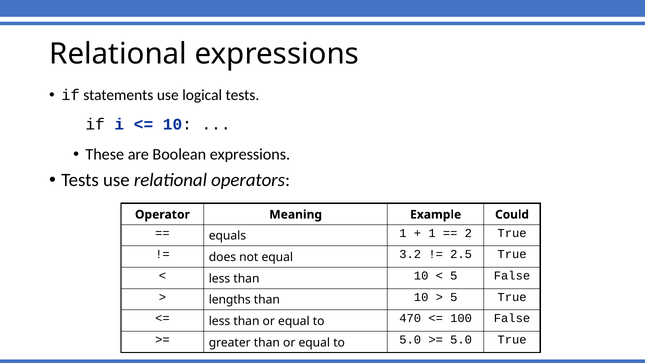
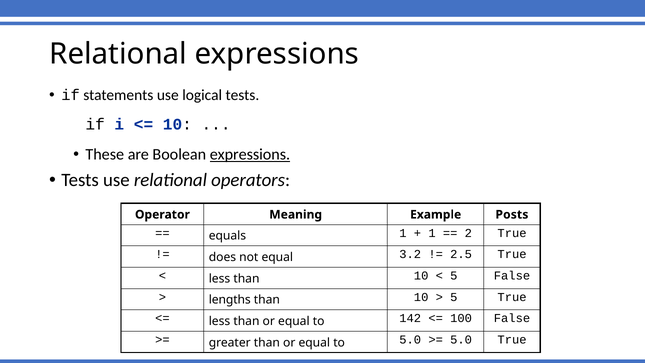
expressions at (250, 154) underline: none -> present
Could: Could -> Posts
470: 470 -> 142
